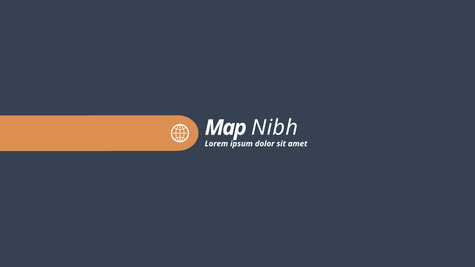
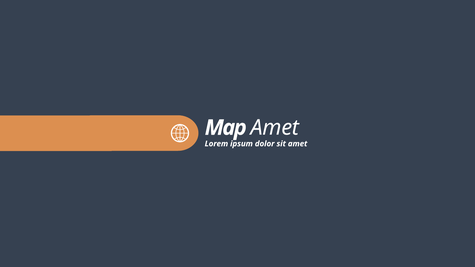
Nibh at (275, 128): Nibh -> Amet
